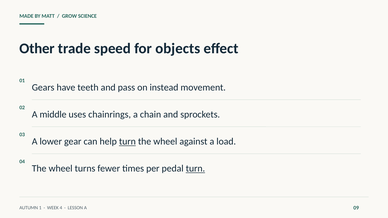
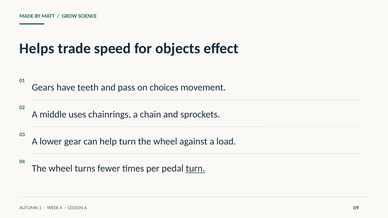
Other: Other -> Helps
instead: instead -> choices
turn at (127, 142) underline: present -> none
